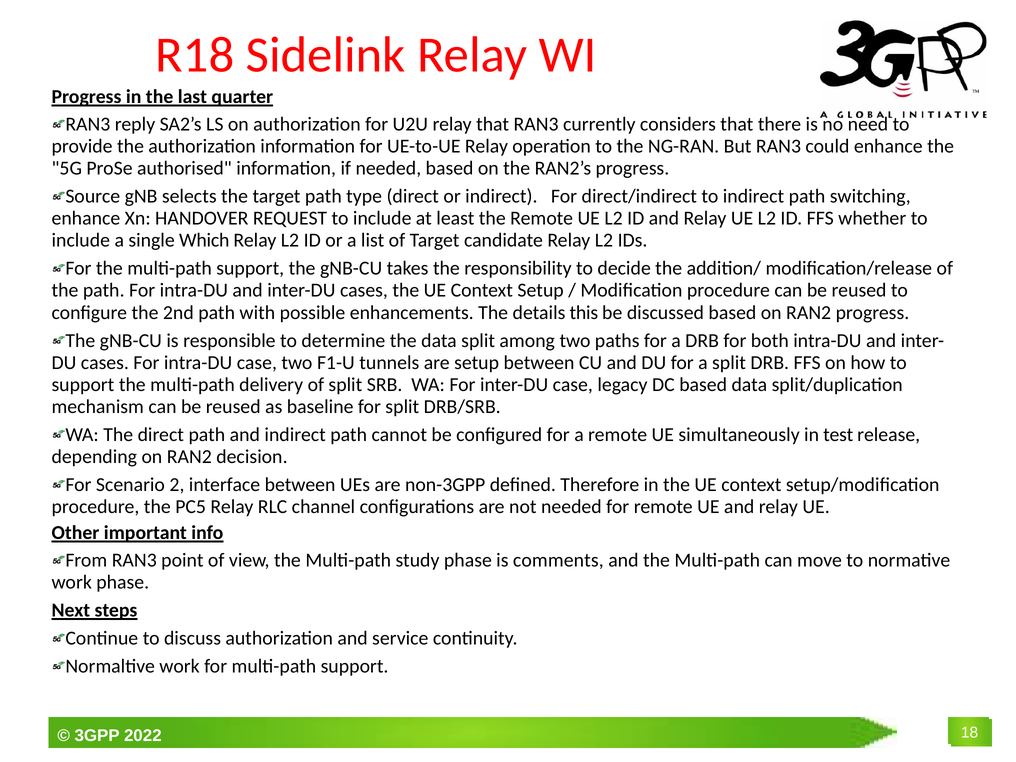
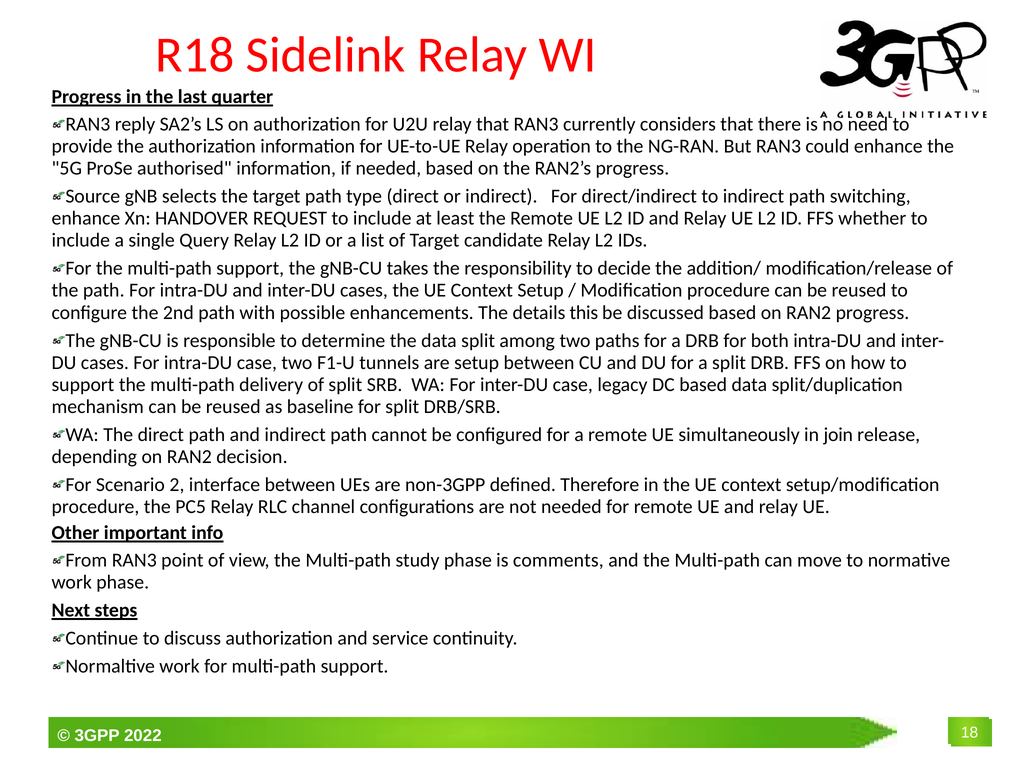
Which: Which -> Query
test: test -> join
